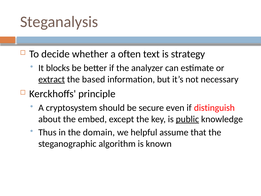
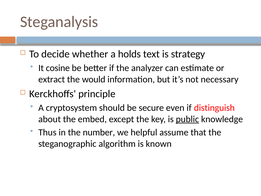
often: often -> holds
blocks: blocks -> cosine
extract underline: present -> none
based: based -> would
domain: domain -> number
